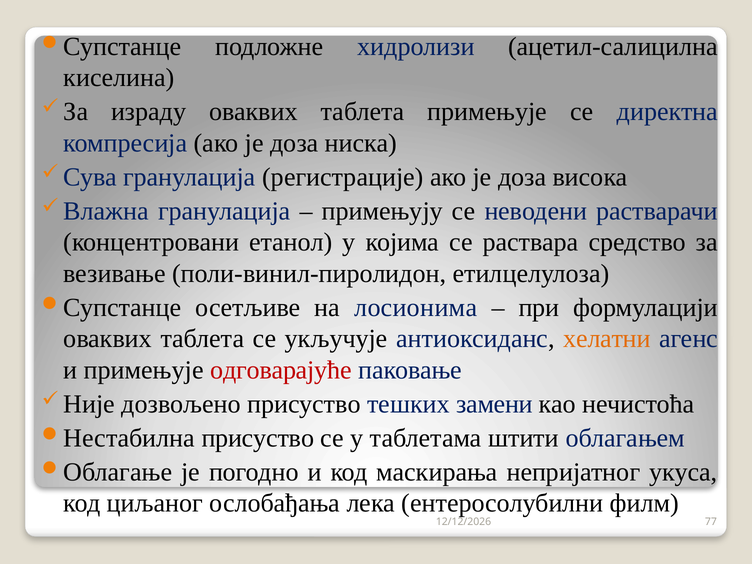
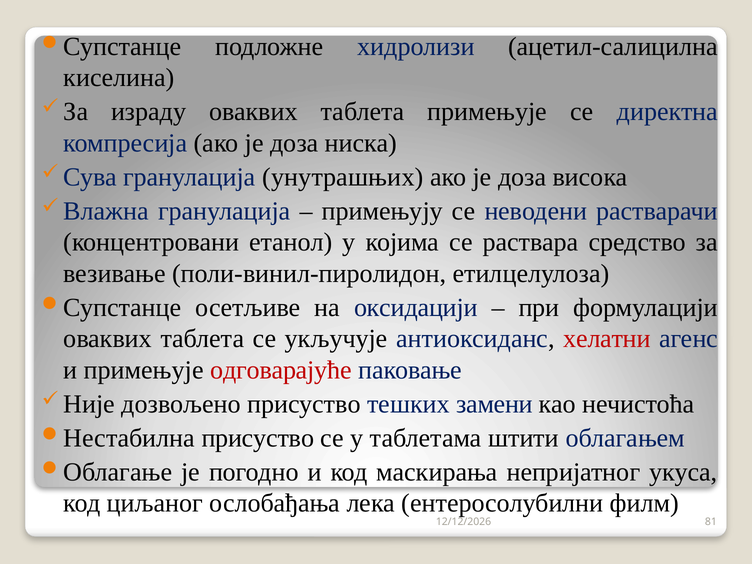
регистрације: регистрације -> унутрашњих
лосионима: лосионима -> оксидацији
хелатни colour: orange -> red
77: 77 -> 81
